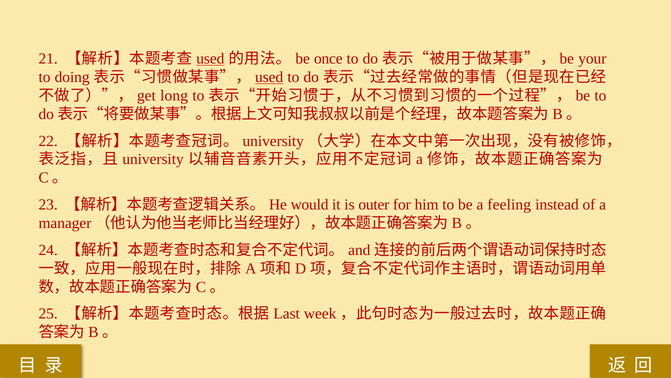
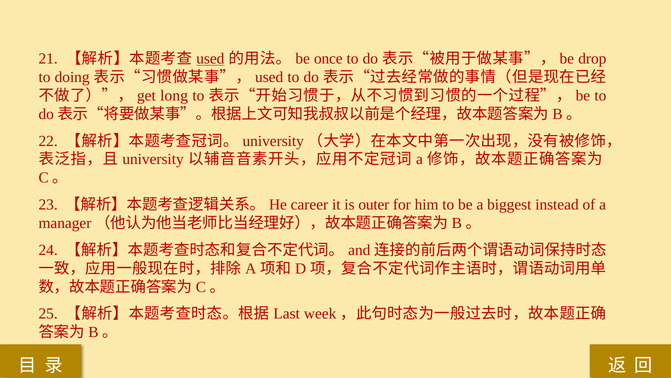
your: your -> drop
used at (269, 77) underline: present -> none
would: would -> career
feeling: feeling -> biggest
